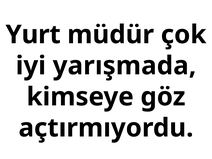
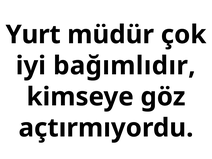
yarışmada: yarışmada -> bağımlıdır
